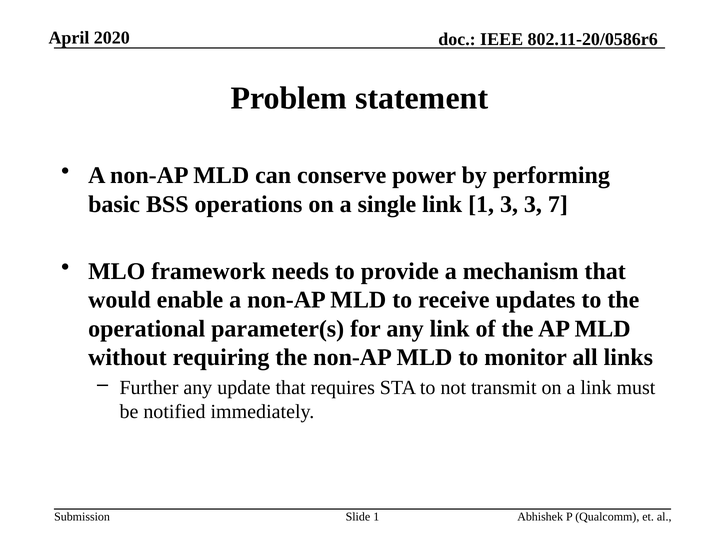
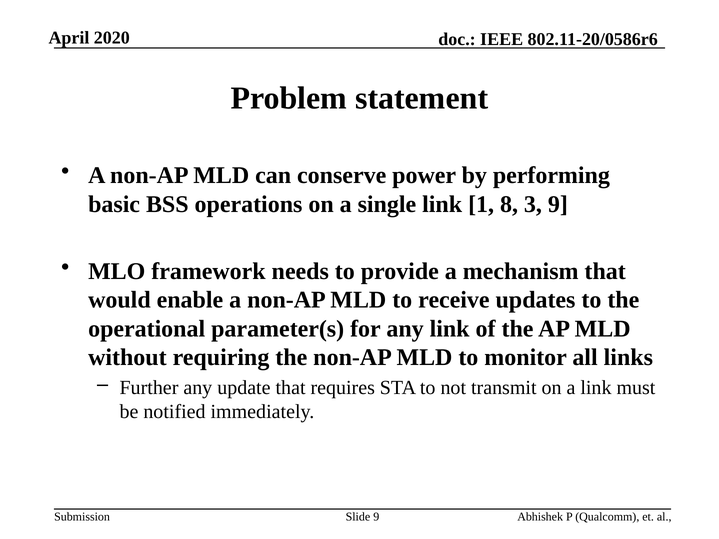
1 3: 3 -> 8
3 7: 7 -> 9
Slide 1: 1 -> 9
